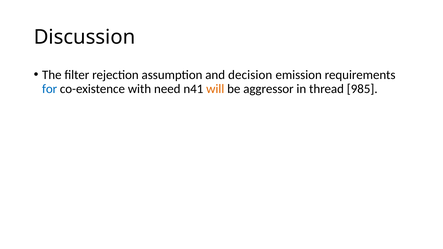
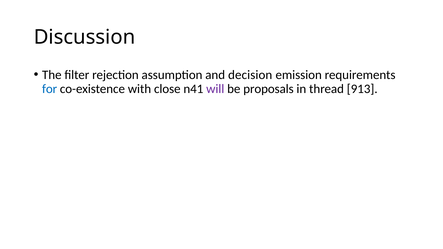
need: need -> close
will colour: orange -> purple
aggressor: aggressor -> proposals
985: 985 -> 913
